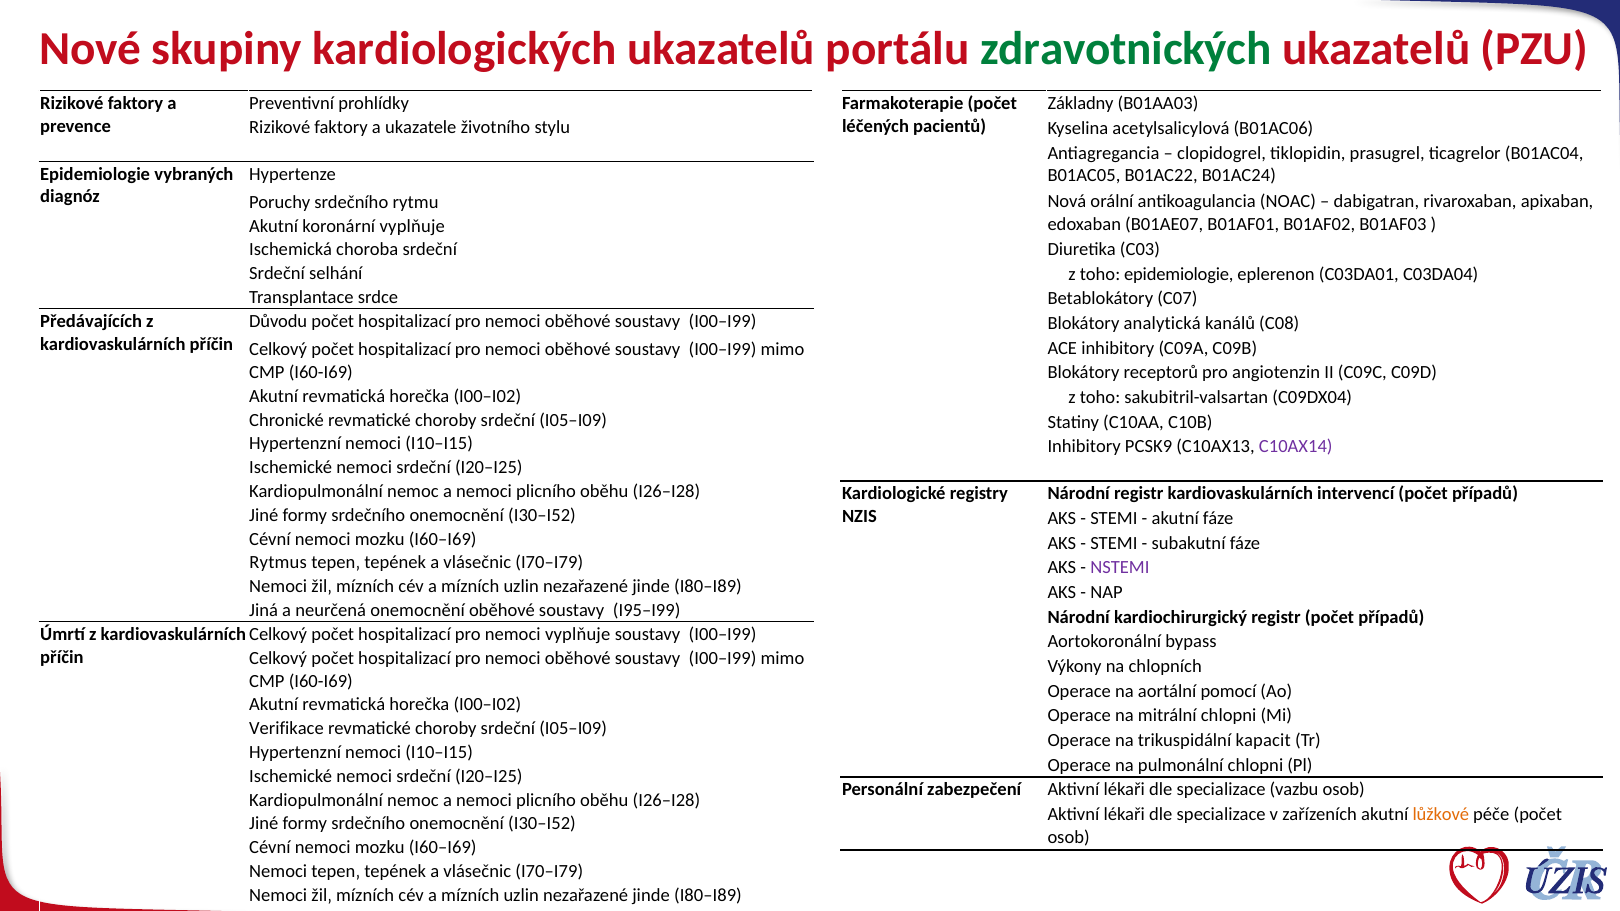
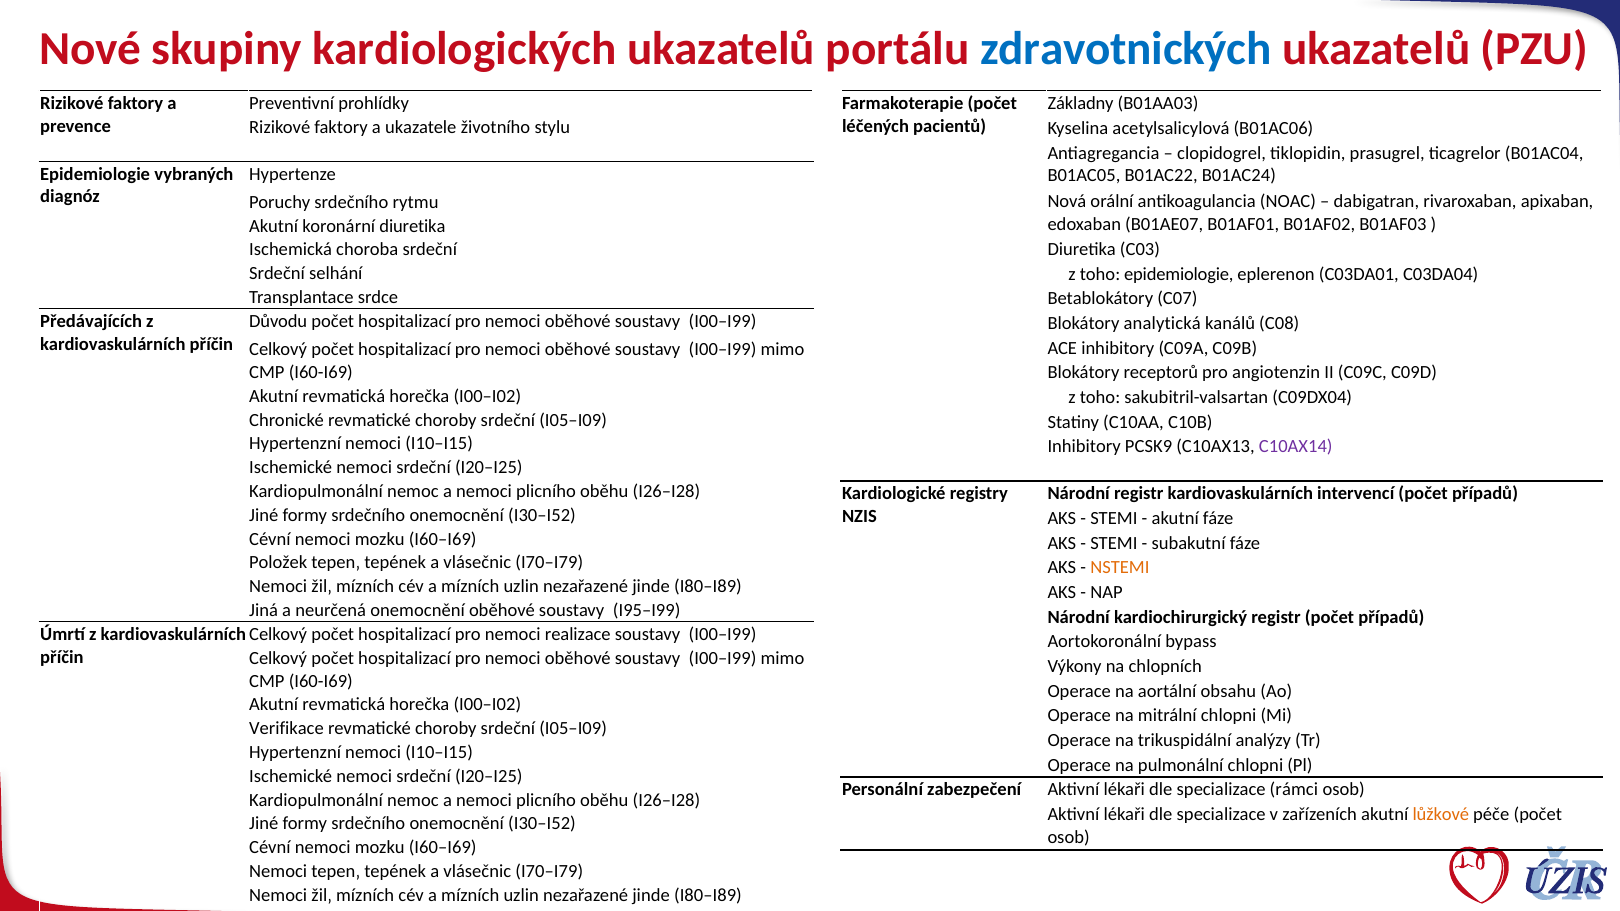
zdravotnických colour: green -> blue
koronární vyplňuje: vyplňuje -> diuretika
Rytmus: Rytmus -> Položek
NSTEMI colour: purple -> orange
nemoci vyplňuje: vyplňuje -> realizace
pomocí: pomocí -> obsahu
kapacit: kapacit -> analýzy
vazbu: vazbu -> rámci
